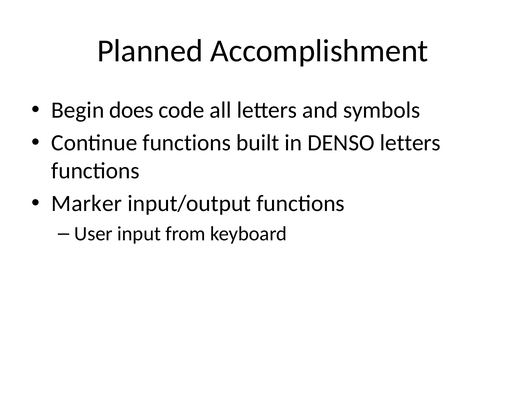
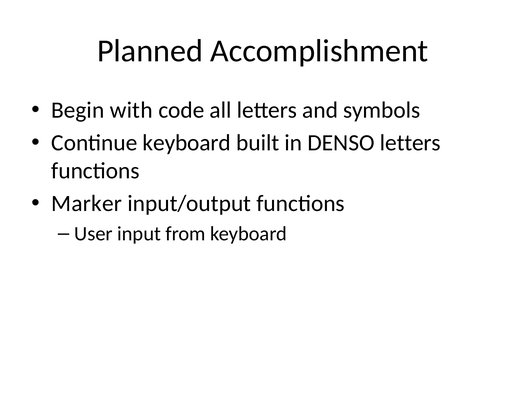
does: does -> with
Continue functions: functions -> keyboard
